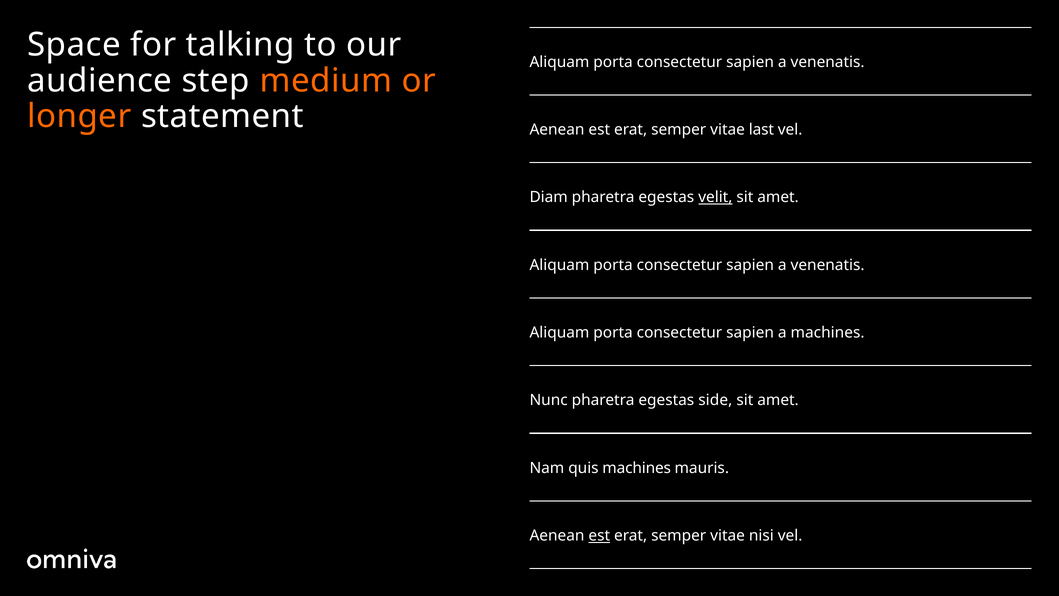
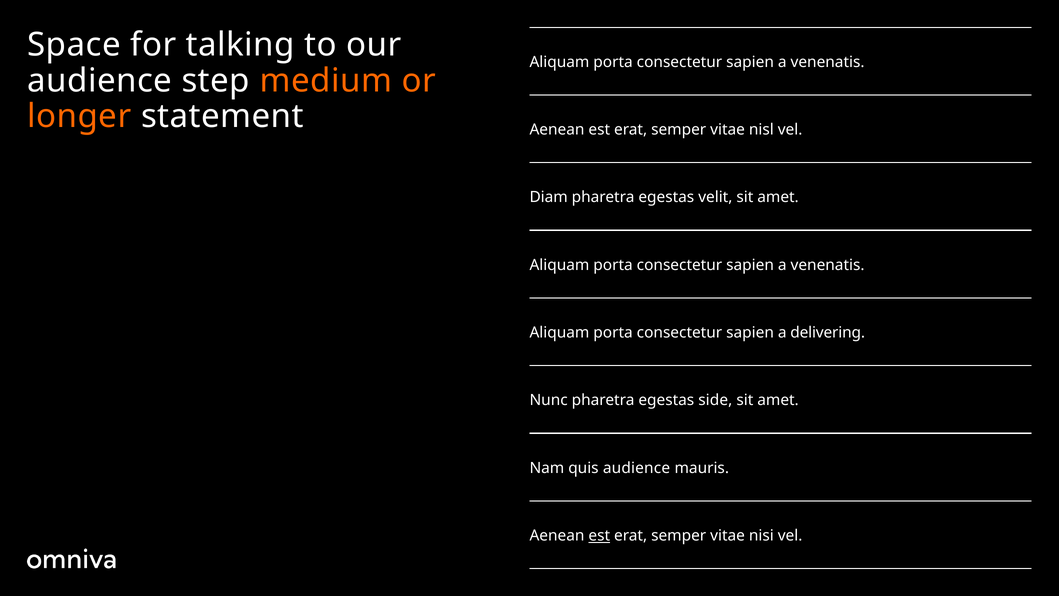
last: last -> nisl
velit underline: present -> none
a machines: machines -> delivering
quis machines: machines -> audience
